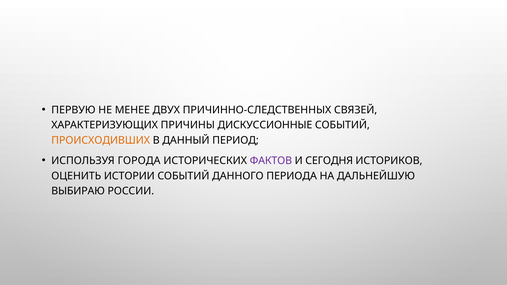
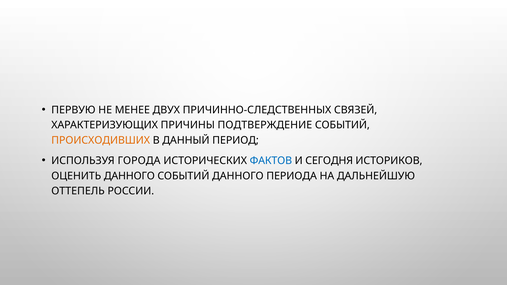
ДИСКУССИОННЫЕ: ДИСКУССИОННЫЕ -> ПОДТВЕРЖДЕНИЕ
ФАКТОВ colour: purple -> blue
ОЦЕНИТЬ ИСТОРИИ: ИСТОРИИ -> ДАННОГО
ВЫБИРАЮ: ВЫБИРАЮ -> ОТТЕПЕЛЬ
